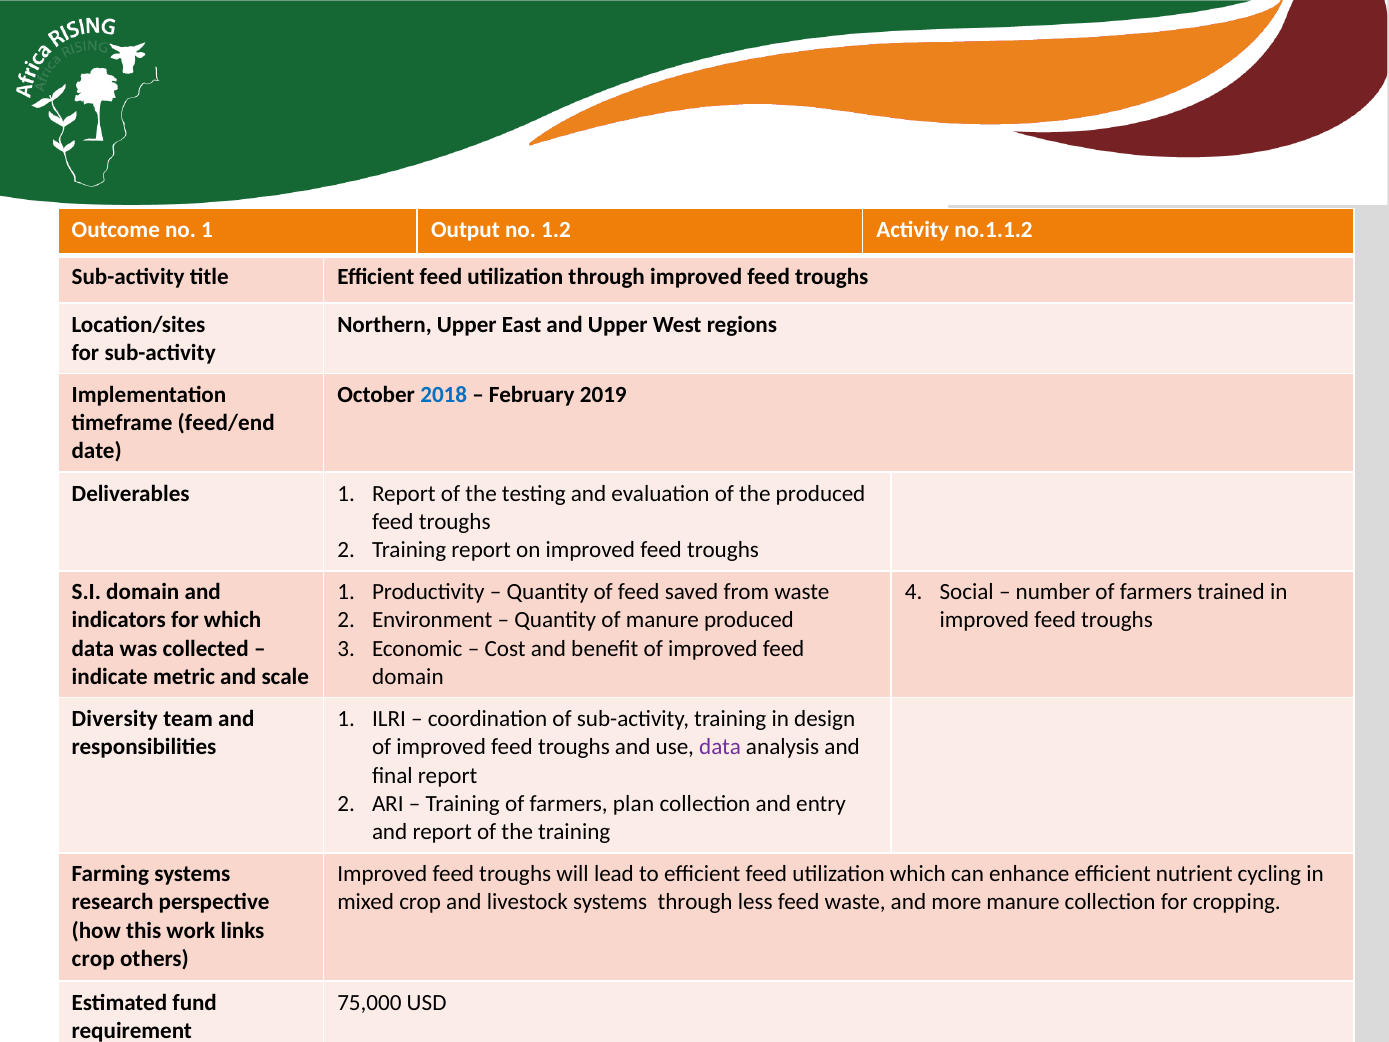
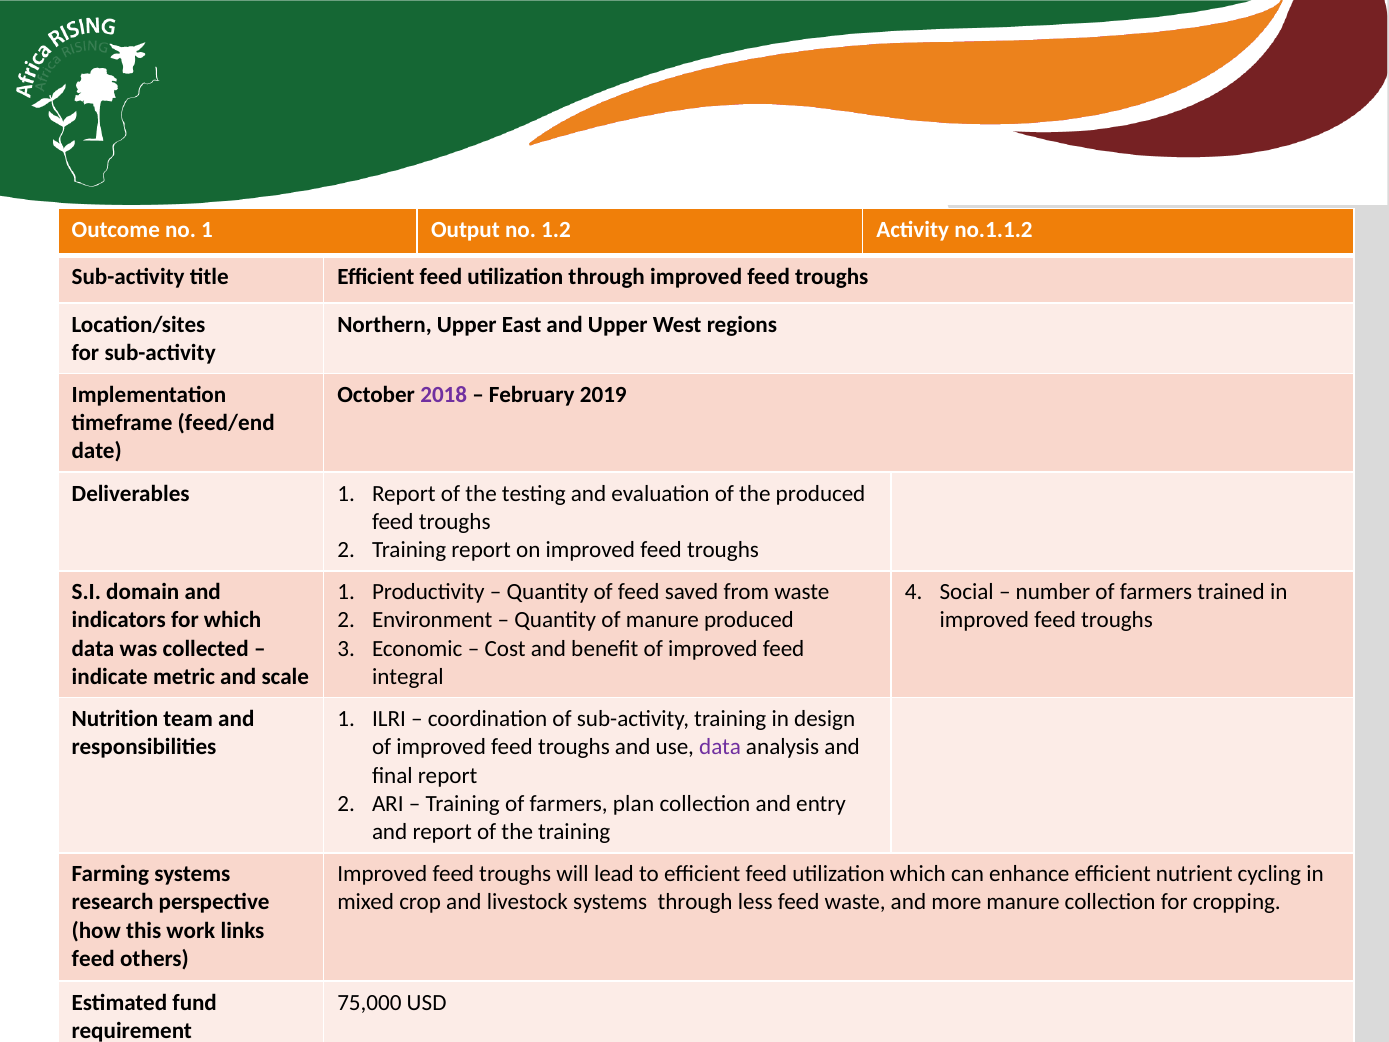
2018 colour: blue -> purple
domain at (408, 677): domain -> integral
Diversity: Diversity -> Nutrition
crop at (93, 958): crop -> feed
